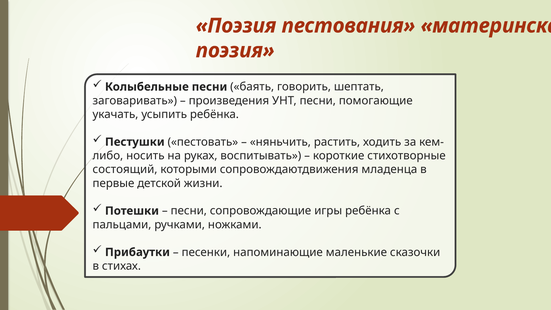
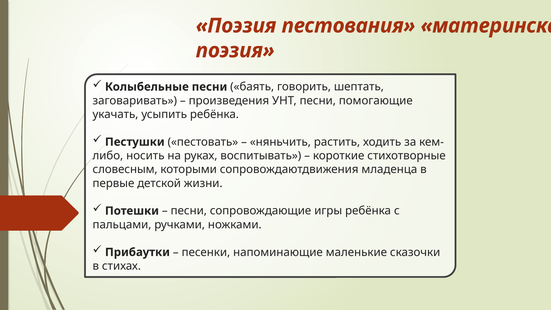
состоящий: состоящий -> словесным
